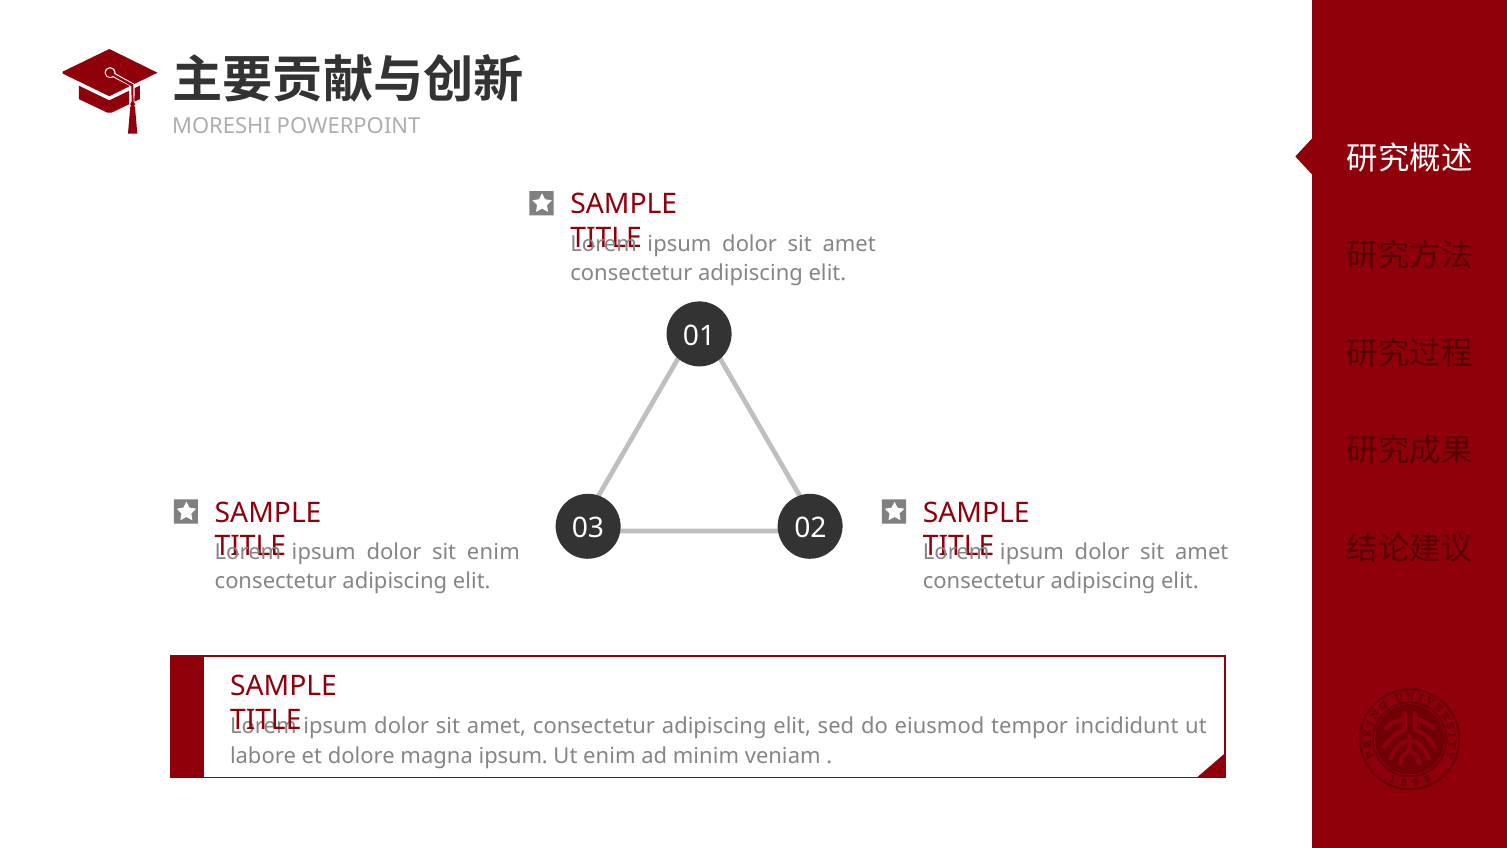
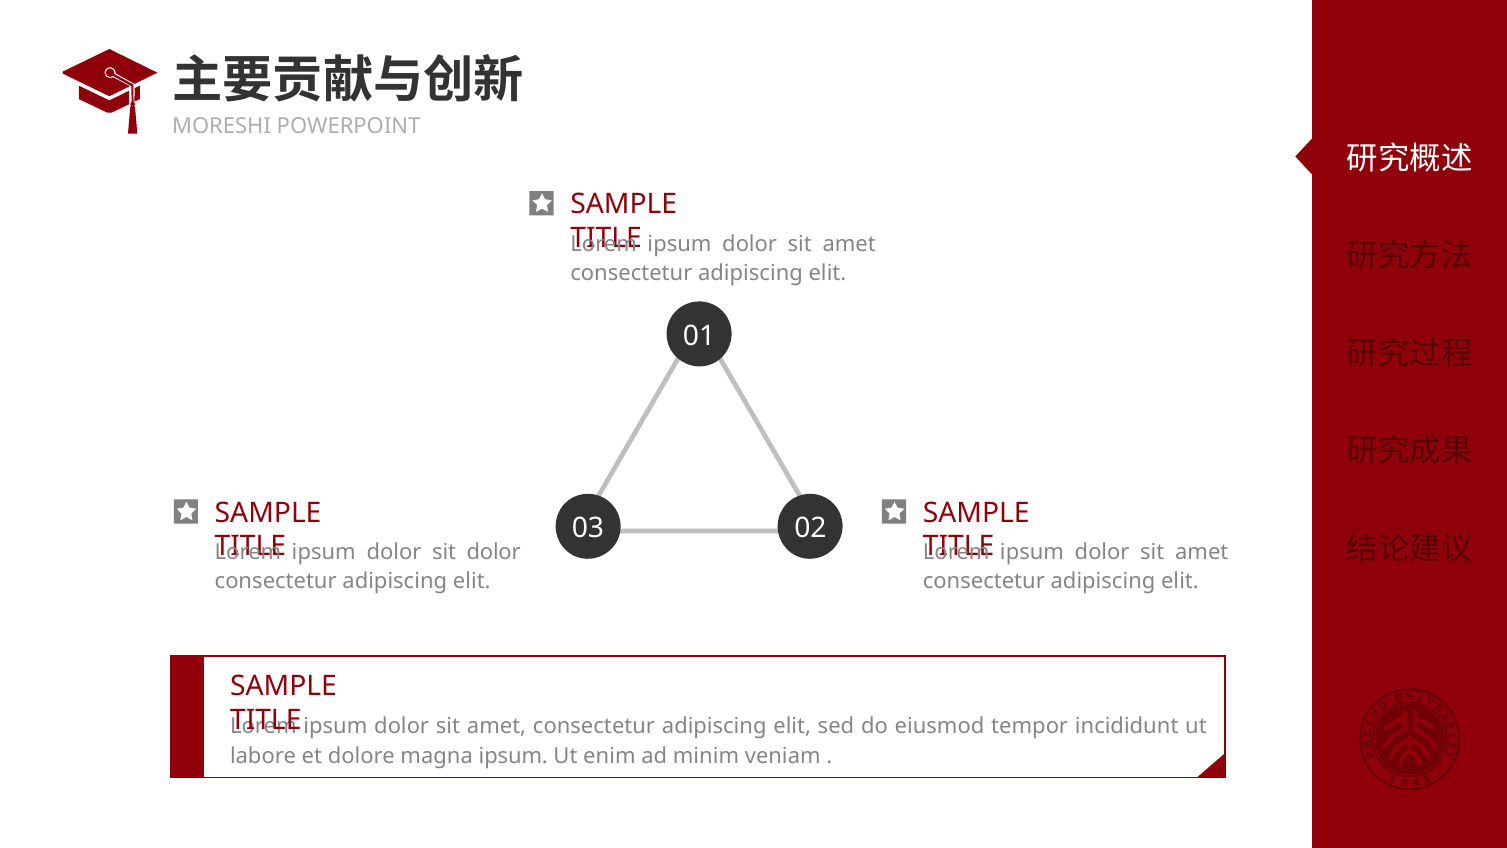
sit enim: enim -> dolor
